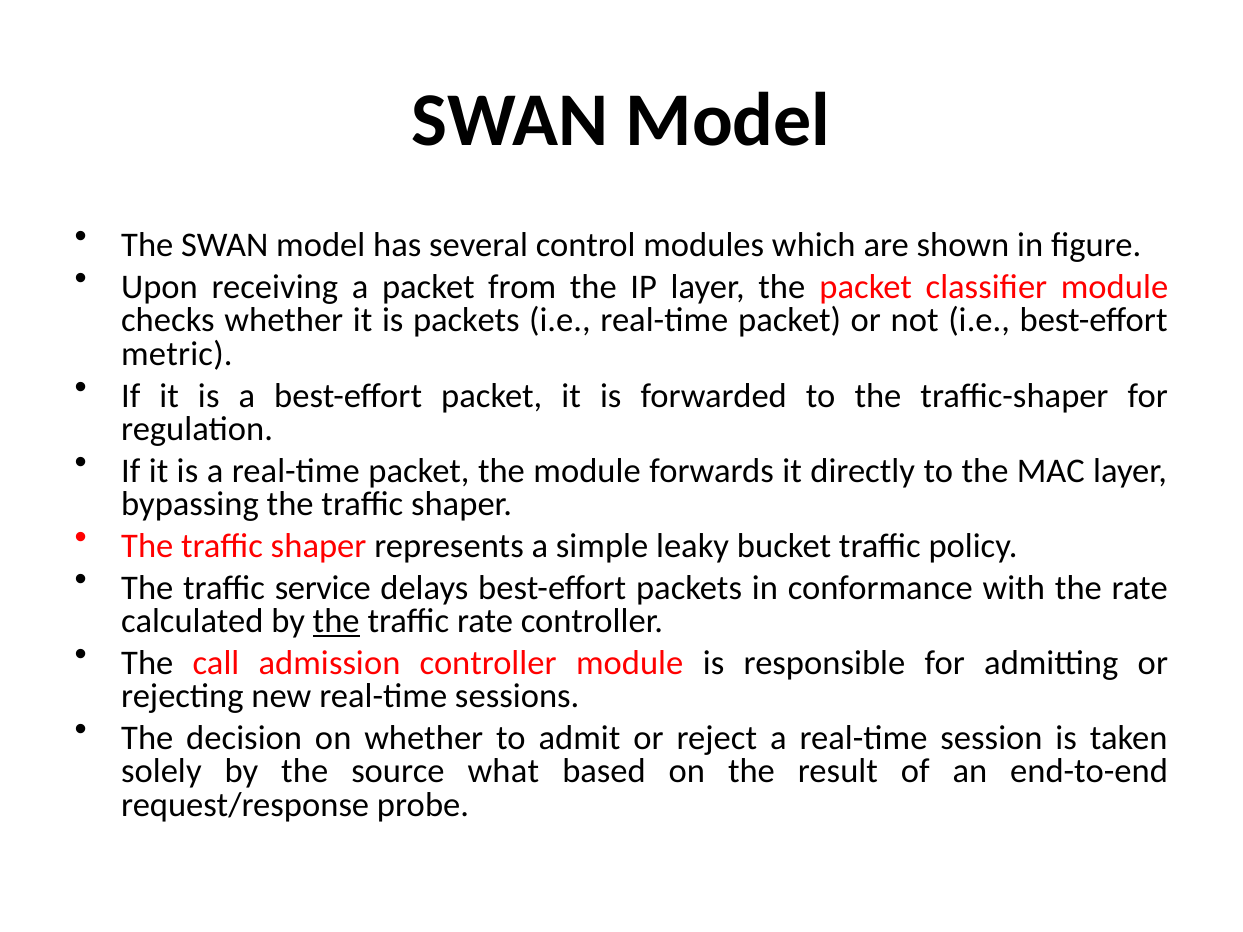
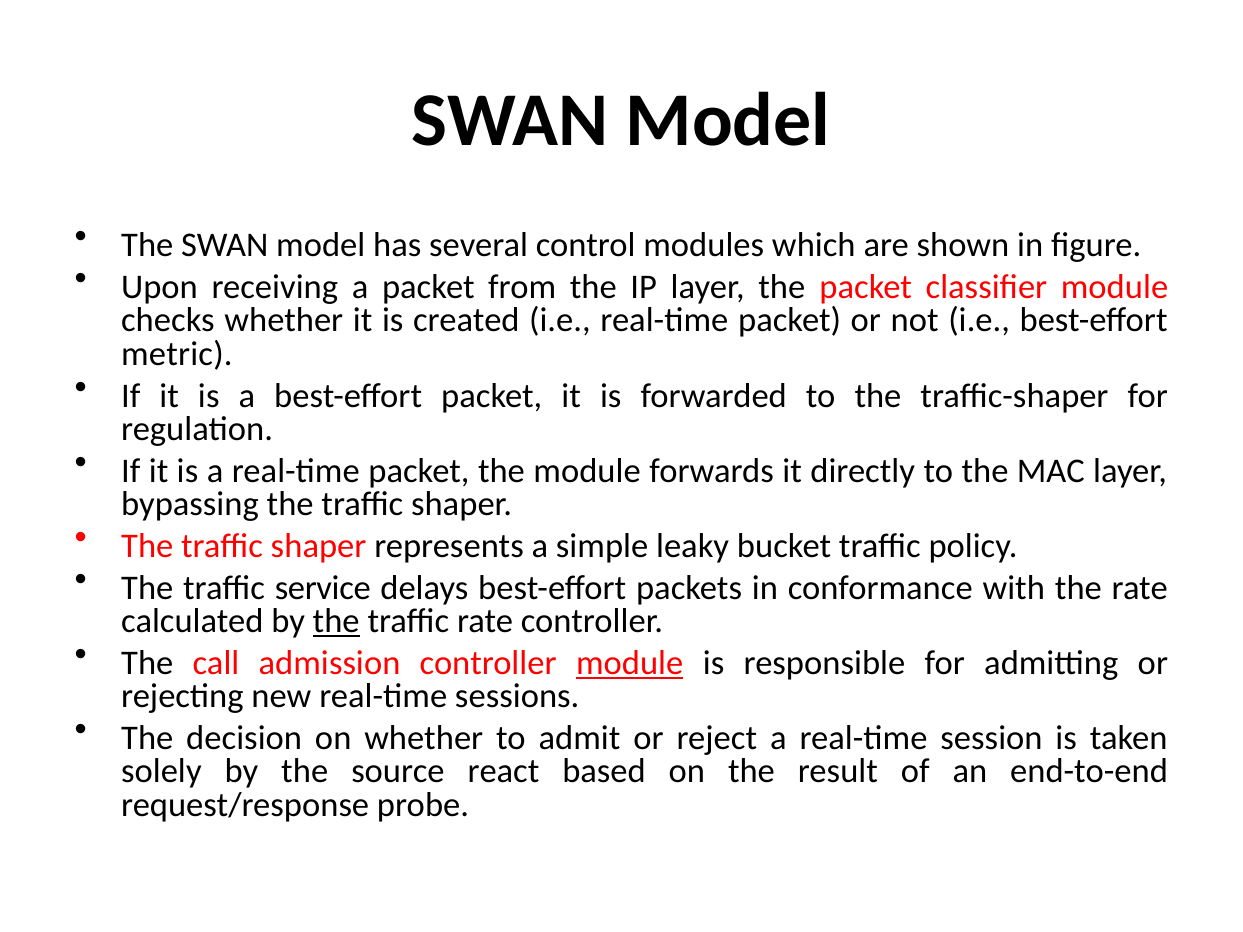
is packets: packets -> created
module at (630, 663) underline: none -> present
what: what -> react
